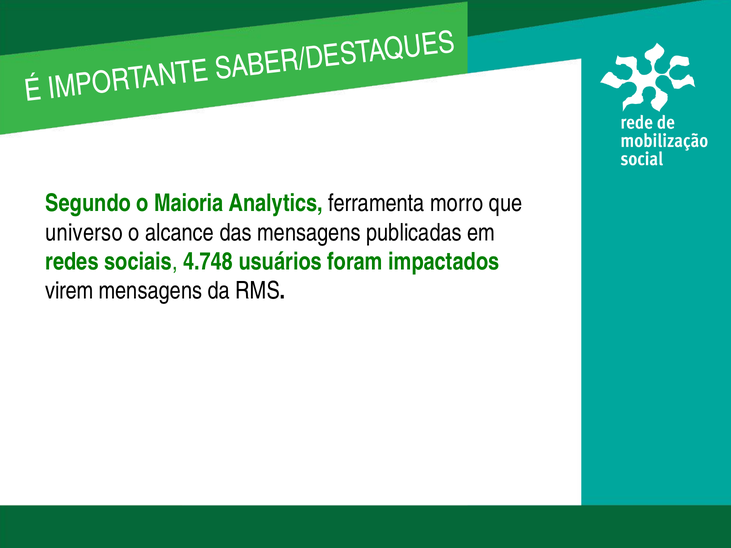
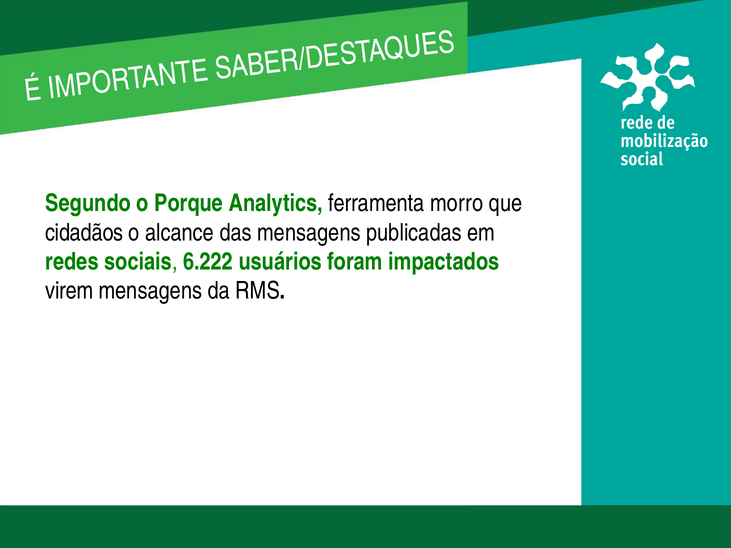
Maioria: Maioria -> Porque
universo: universo -> cidadãos
4.748: 4.748 -> 6.222
